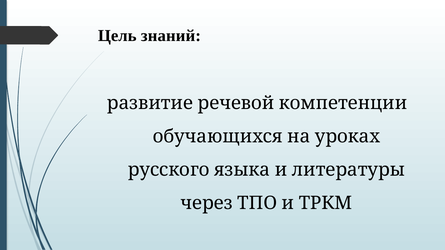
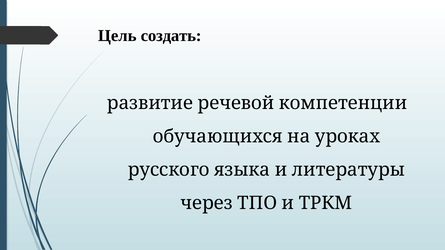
знаний: знаний -> создать
